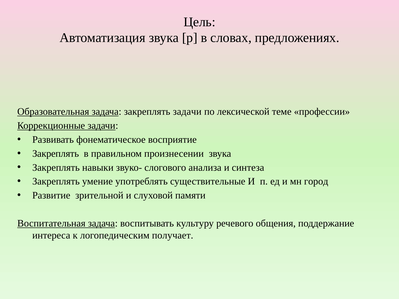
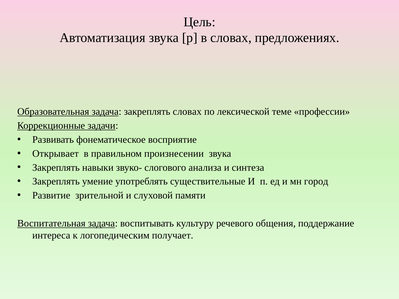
закреплять задачи: задачи -> словах
Закреплять at (56, 154): Закреплять -> Открывает
